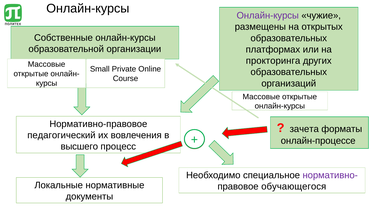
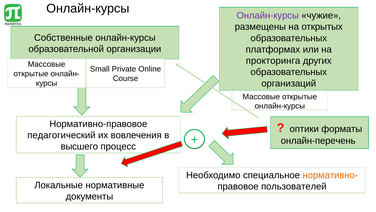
зачета: зачета -> оптики
онлайн-процессе: онлайн-процессе -> онлайн-перечень
нормативно- colour: purple -> orange
обучающегося: обучающегося -> пользователей
